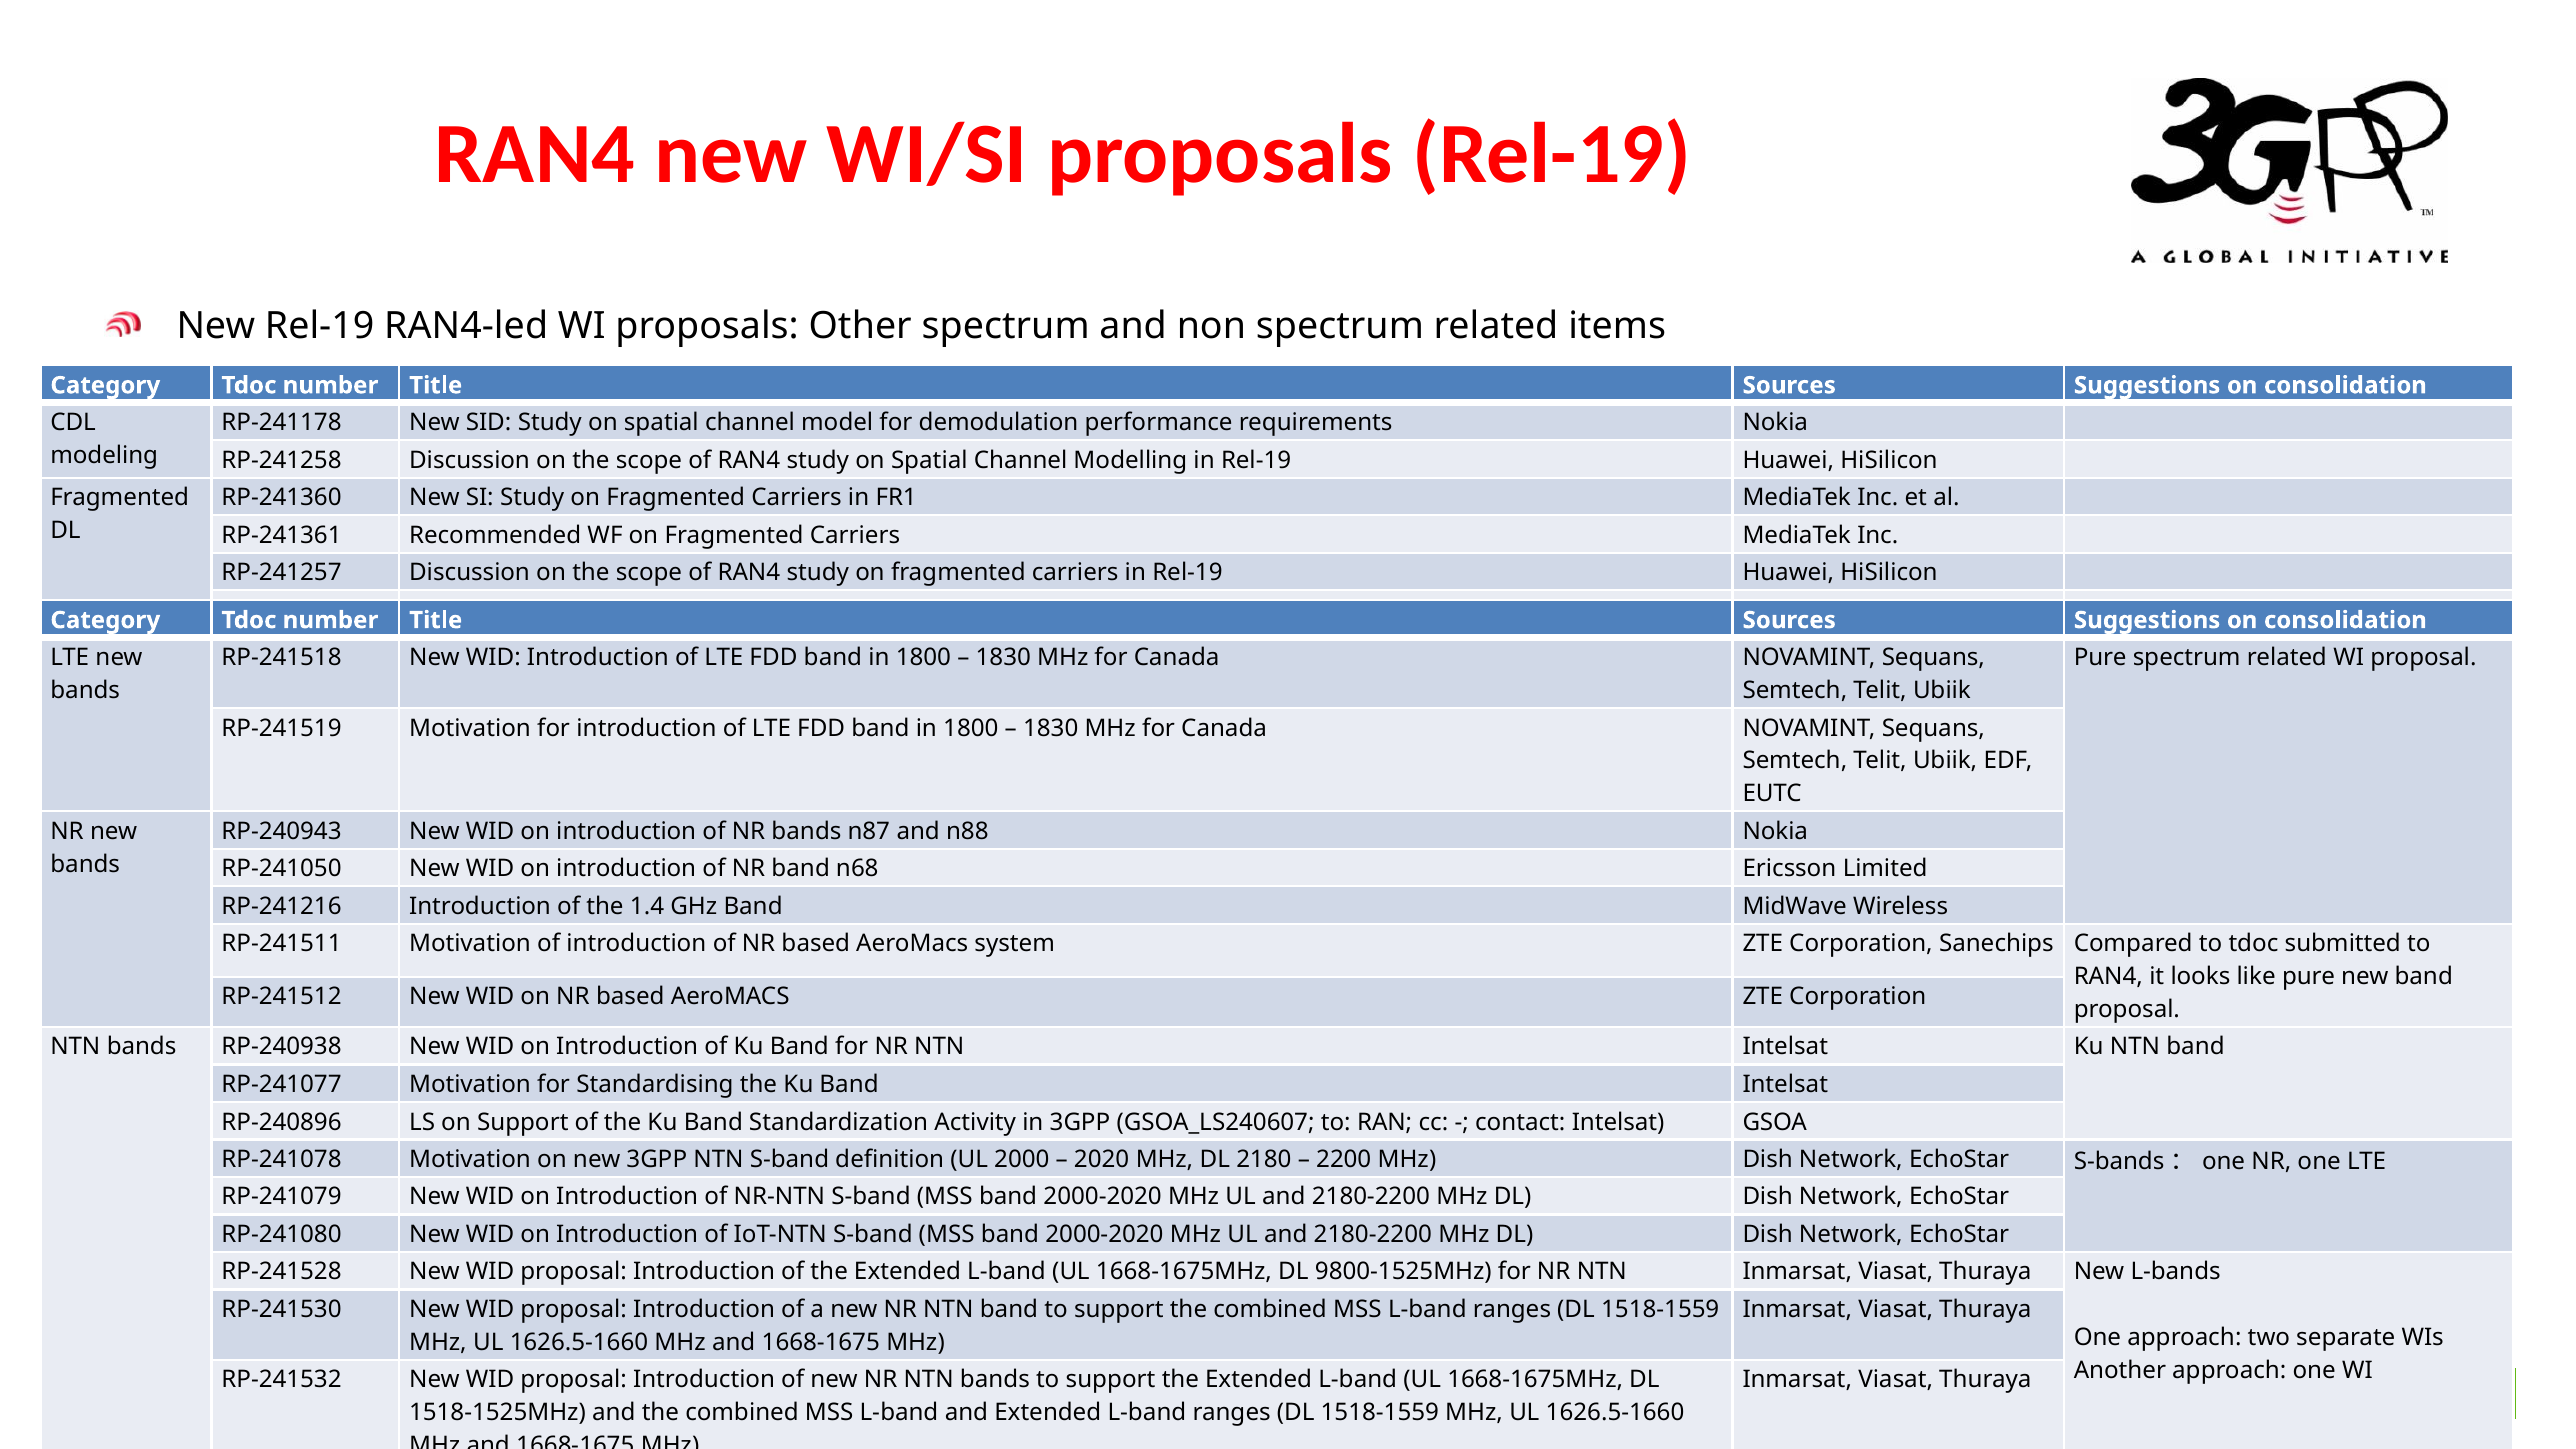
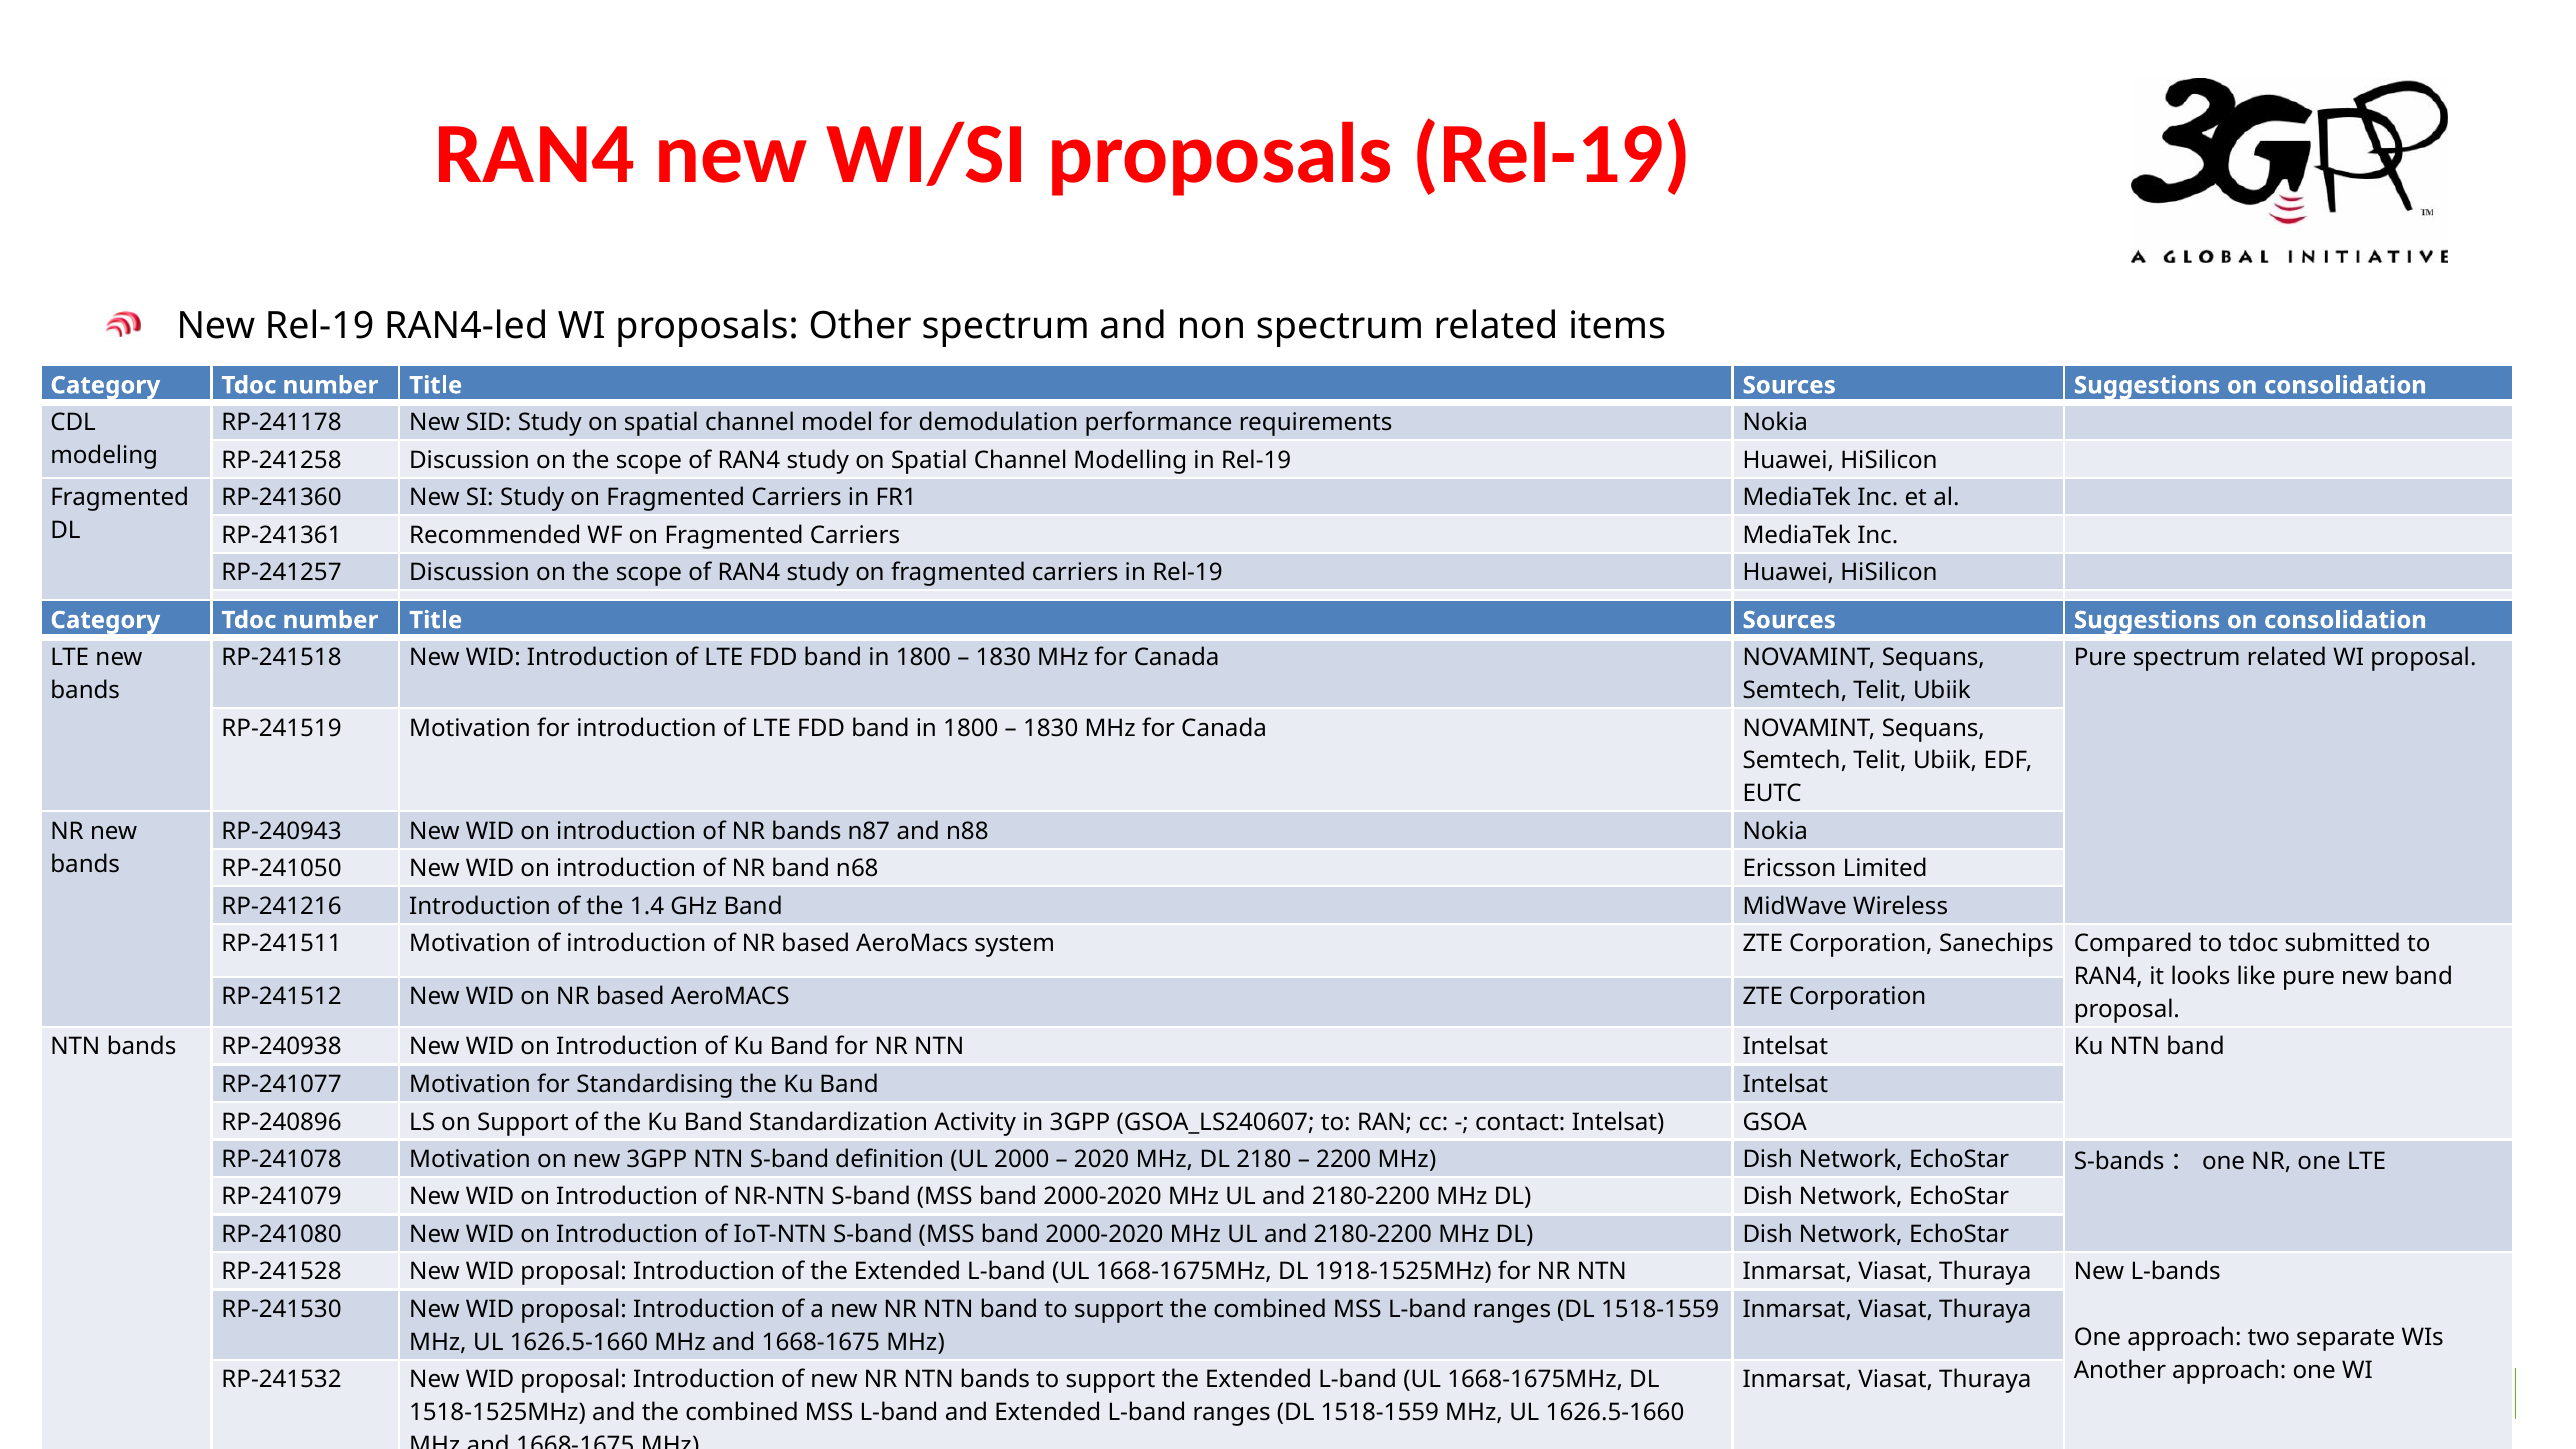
9800-1525MHz: 9800-1525MHz -> 1918-1525MHz
